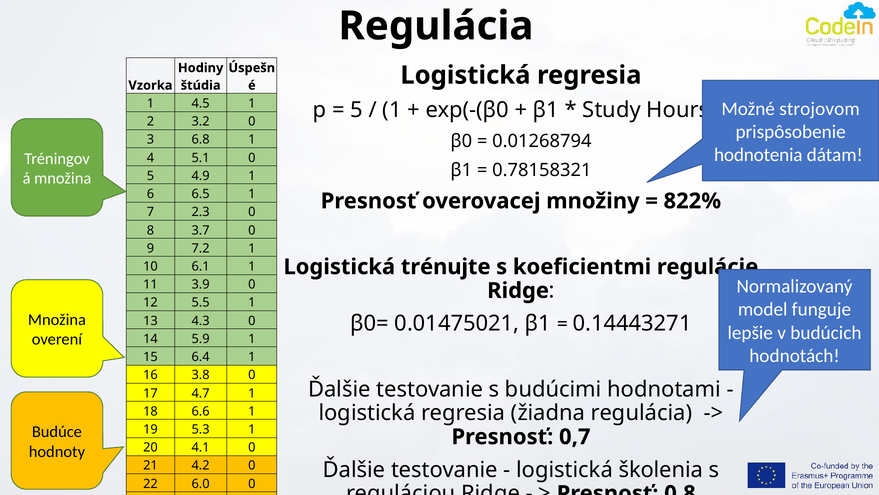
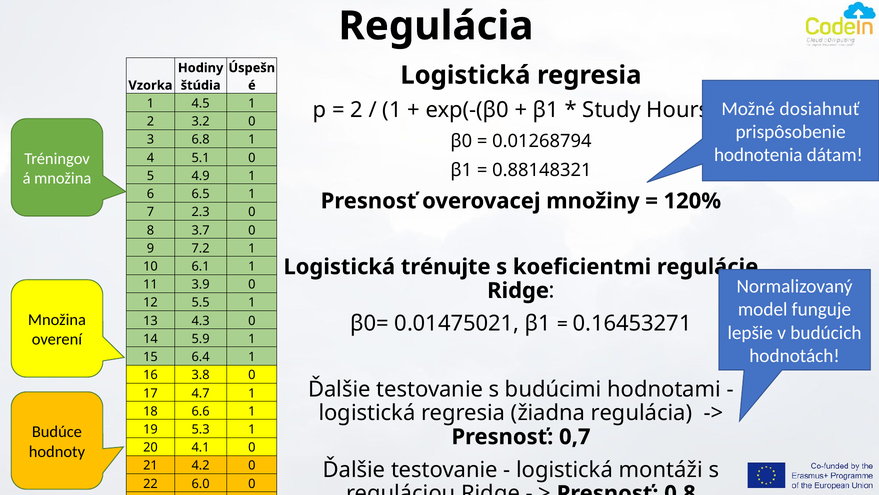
strojovom: strojovom -> dosiahnuť
5 at (357, 110): 5 -> 2
0.78158321: 0.78158321 -> 0.88148321
822%: 822% -> 120%
0.14443271: 0.14443271 -> 0.16453271
školenia: školenia -> montáži
